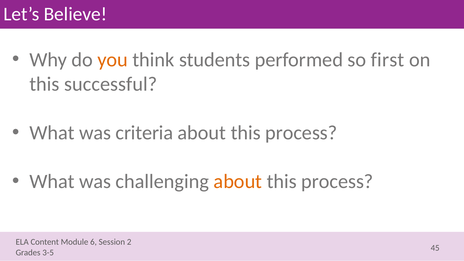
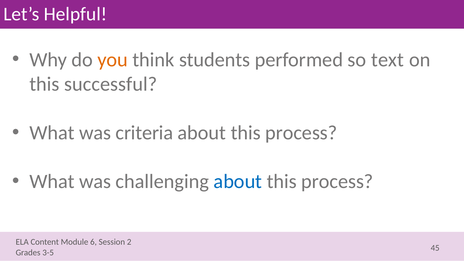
Believe: Believe -> Helpful
first: first -> text
about at (238, 181) colour: orange -> blue
